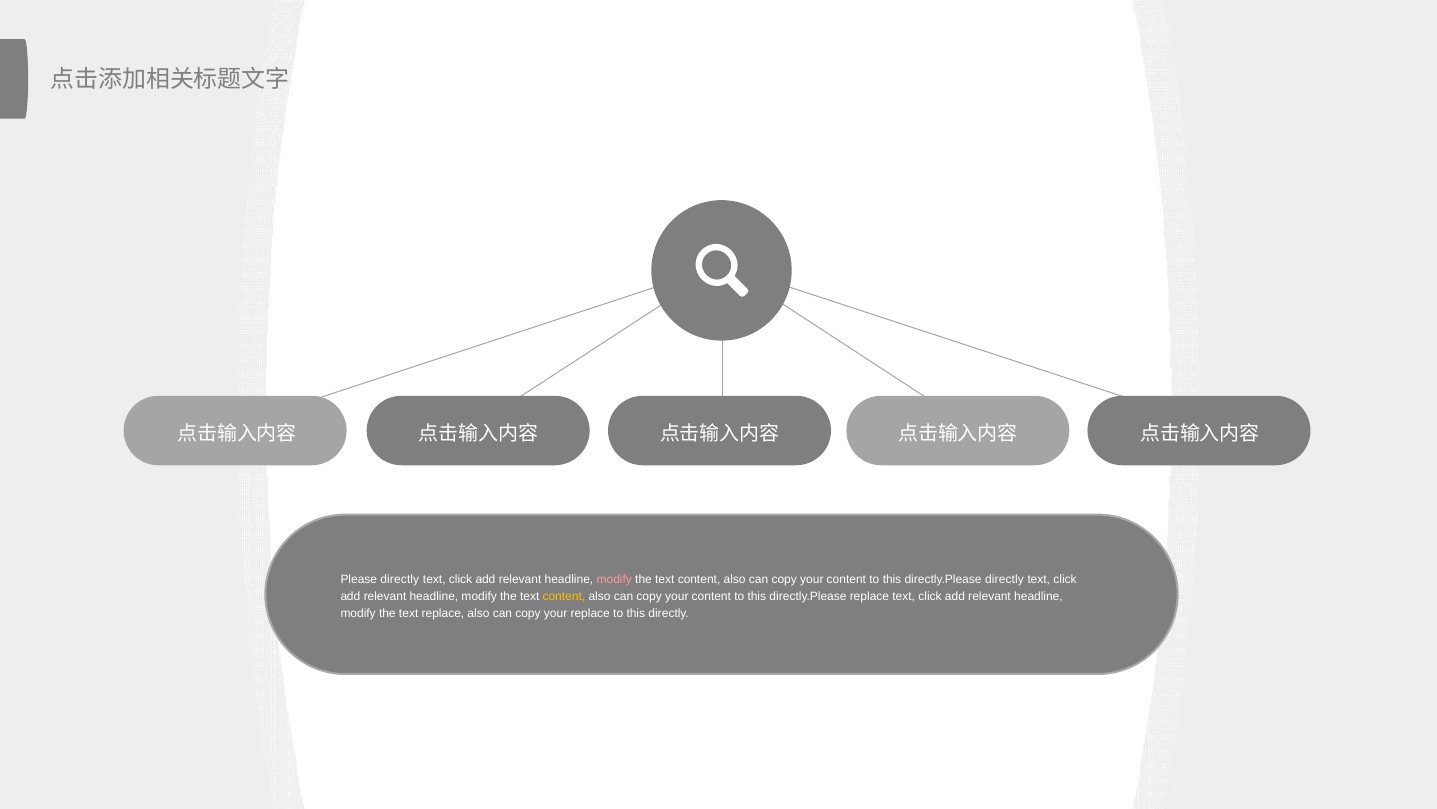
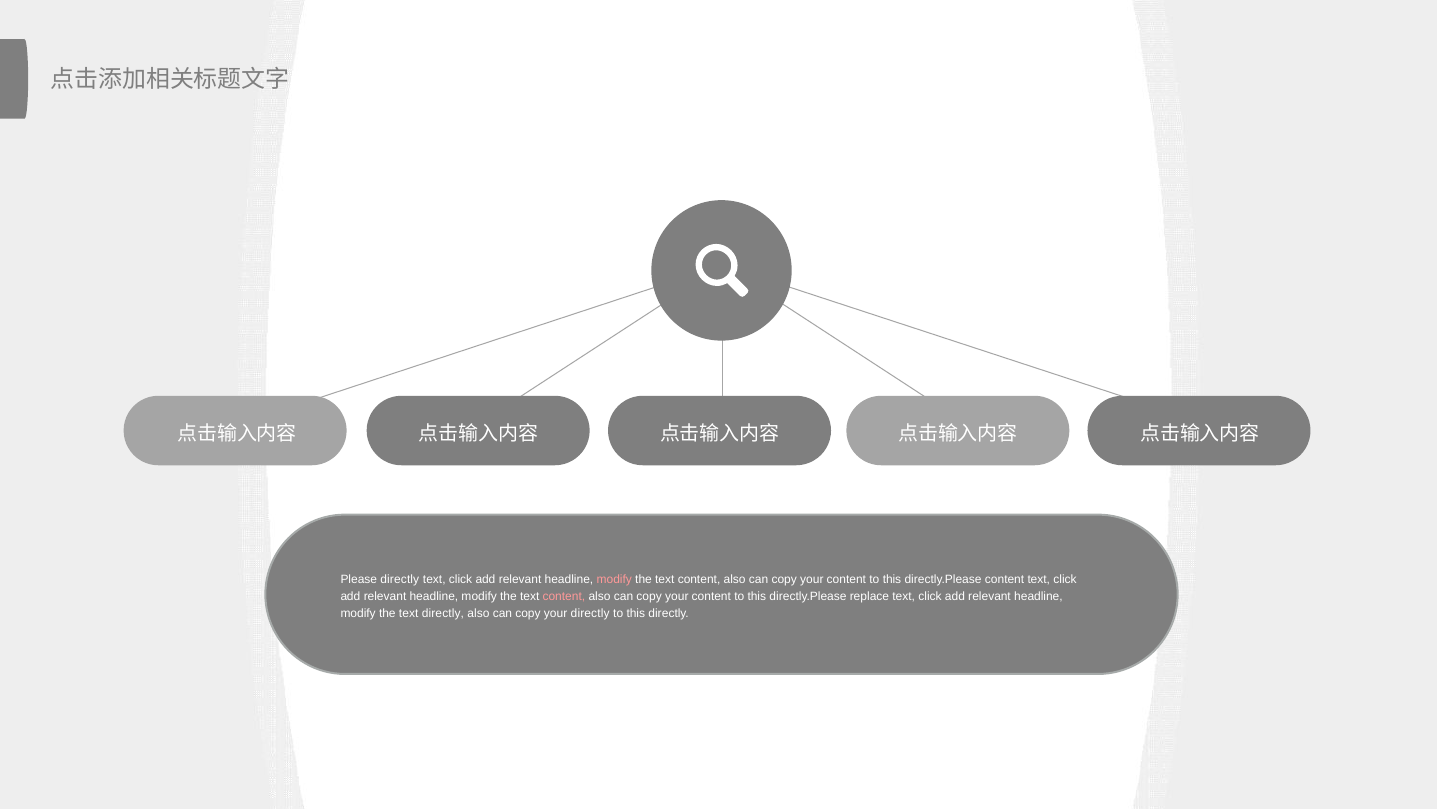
directly.Please directly: directly -> content
content at (564, 596) colour: yellow -> pink
text replace: replace -> directly
your replace: replace -> directly
